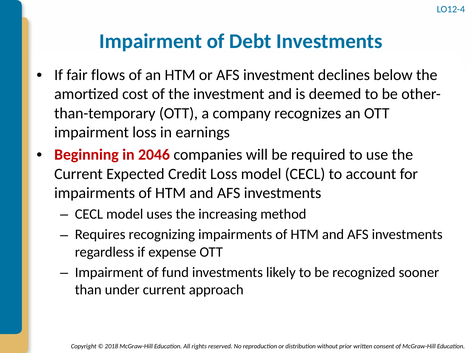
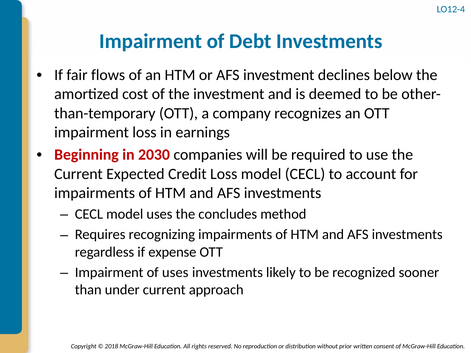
2046: 2046 -> 2030
increasing: increasing -> concludes
of fund: fund -> uses
